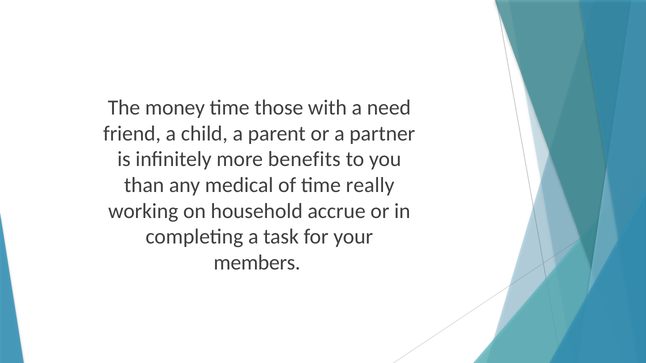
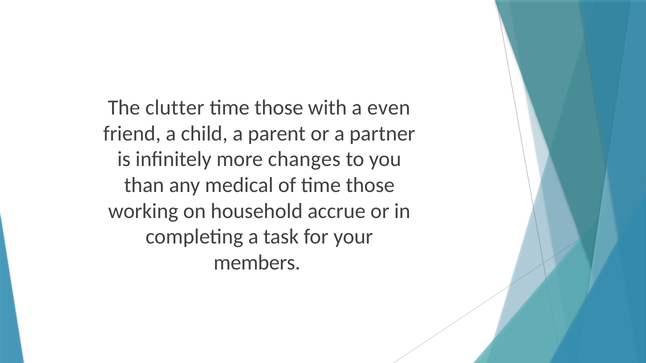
money: money -> clutter
need: need -> even
benefits: benefits -> changes
of time really: really -> those
